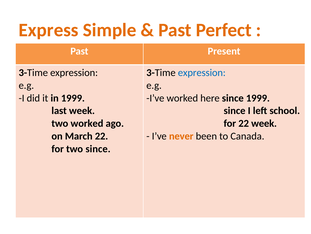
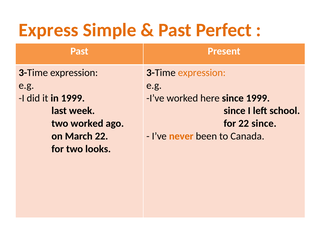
expression at (202, 72) colour: blue -> orange
22 week: week -> since
two since: since -> looks
